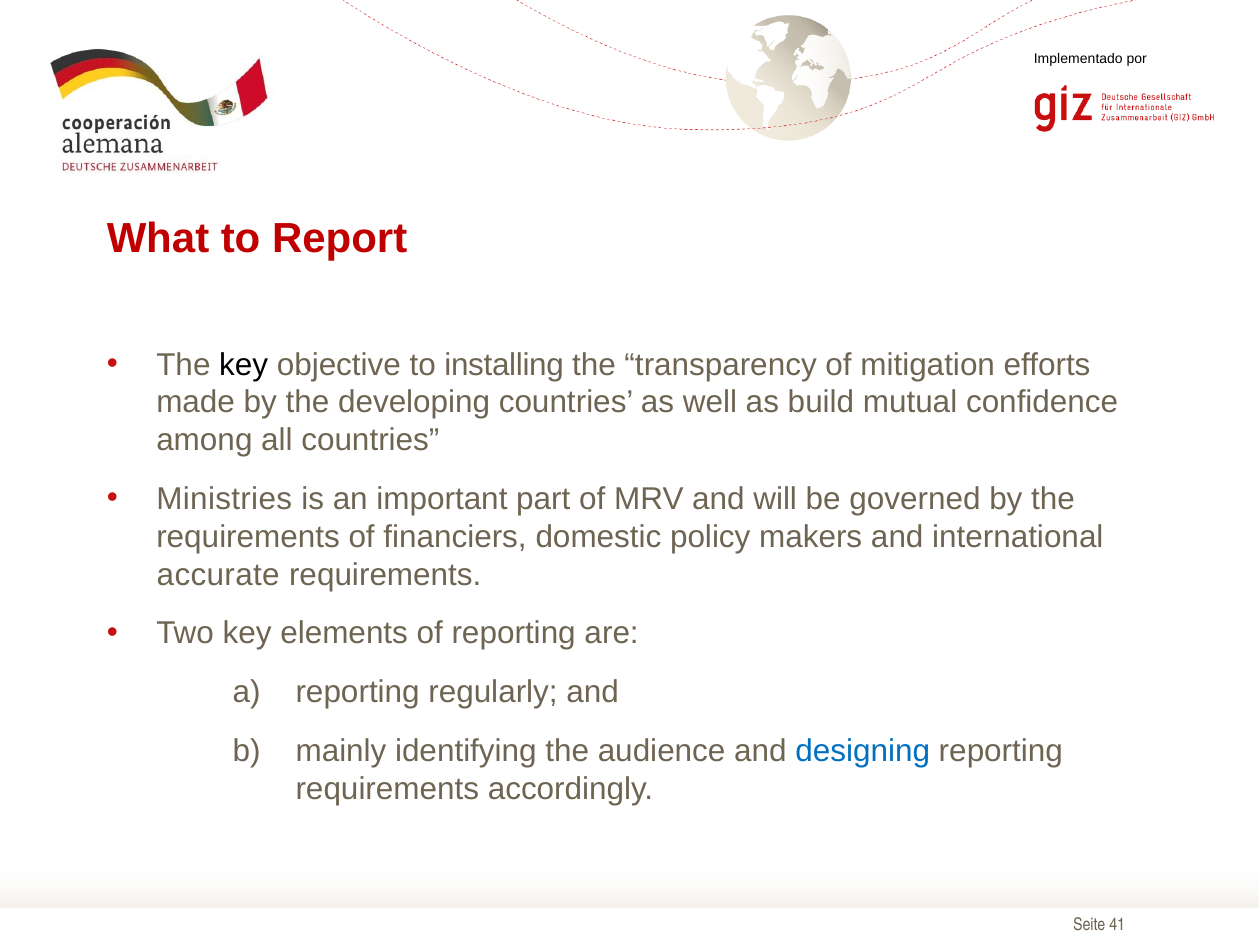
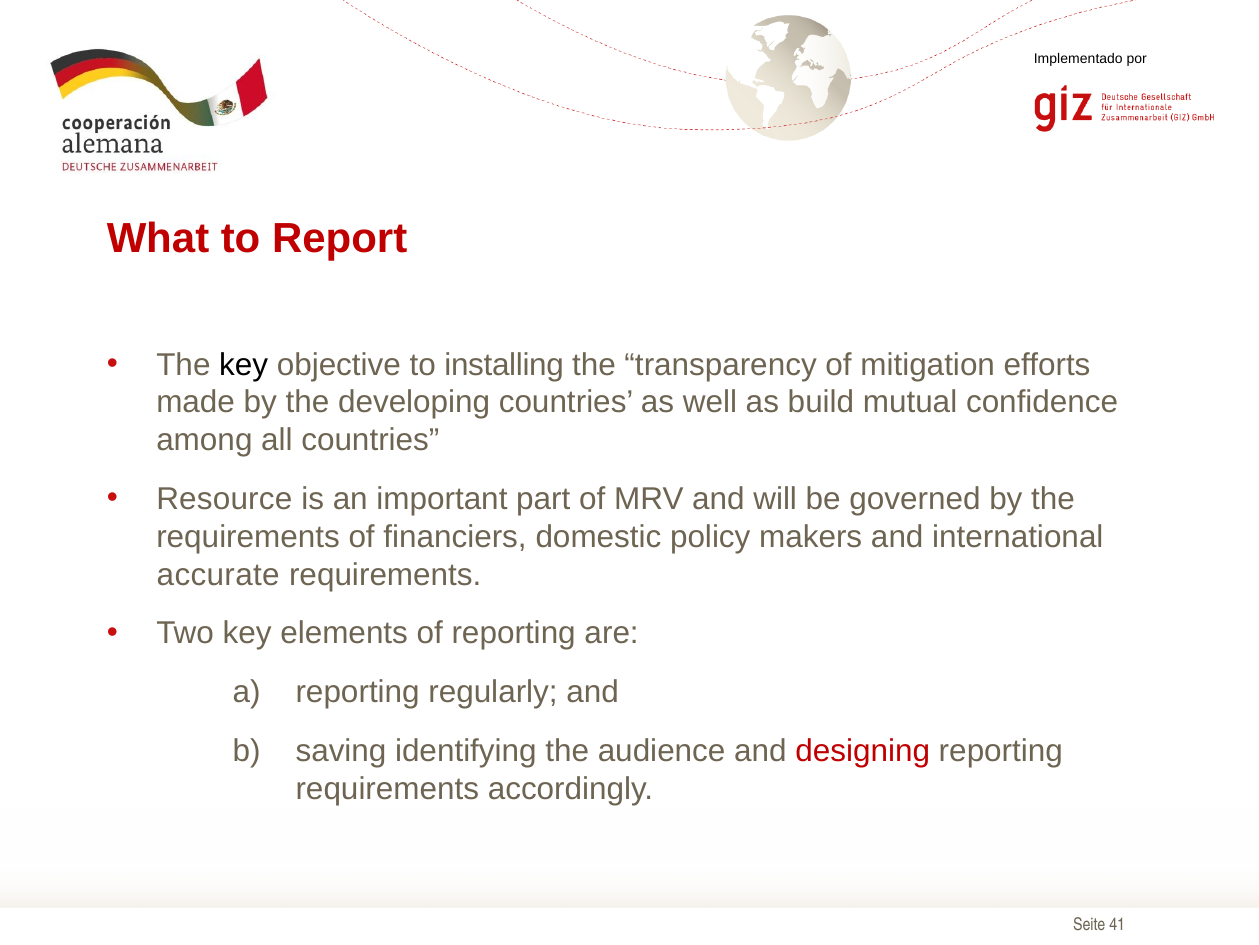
Ministries: Ministries -> Resource
mainly: mainly -> saving
designing colour: blue -> red
